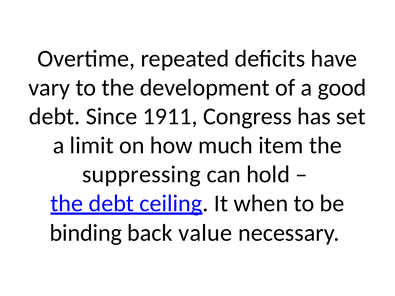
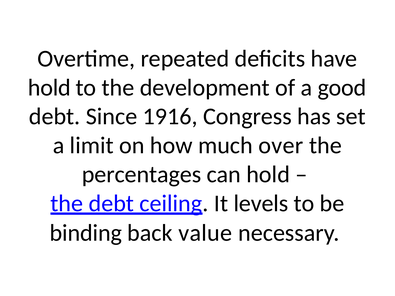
vary at (49, 88): vary -> hold
1911: 1911 -> 1916
item: item -> over
suppressing: suppressing -> percentages
when: when -> levels
